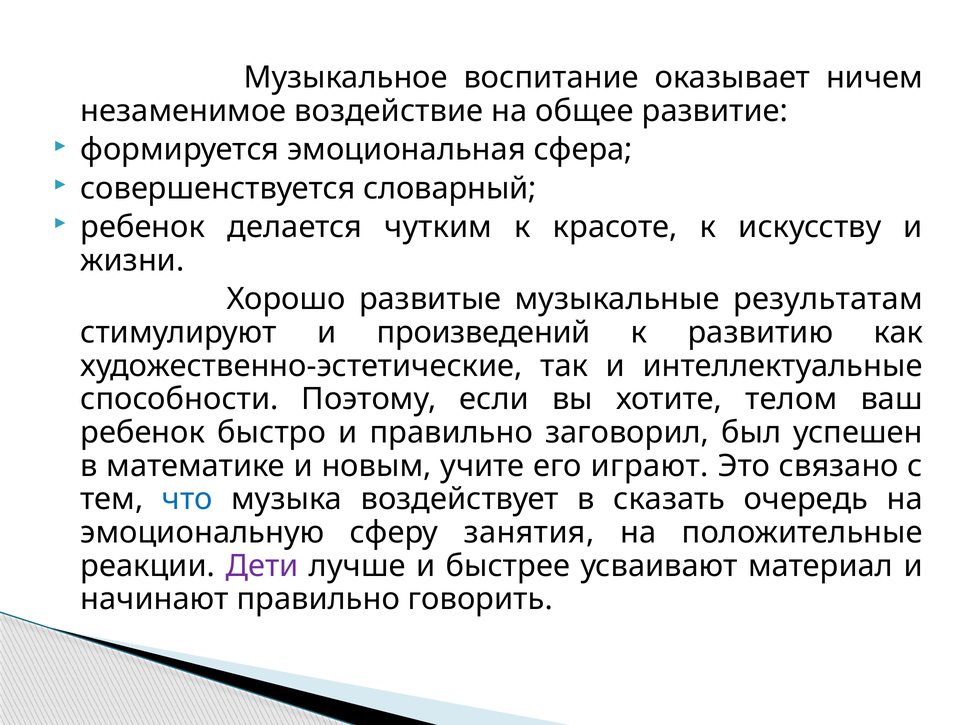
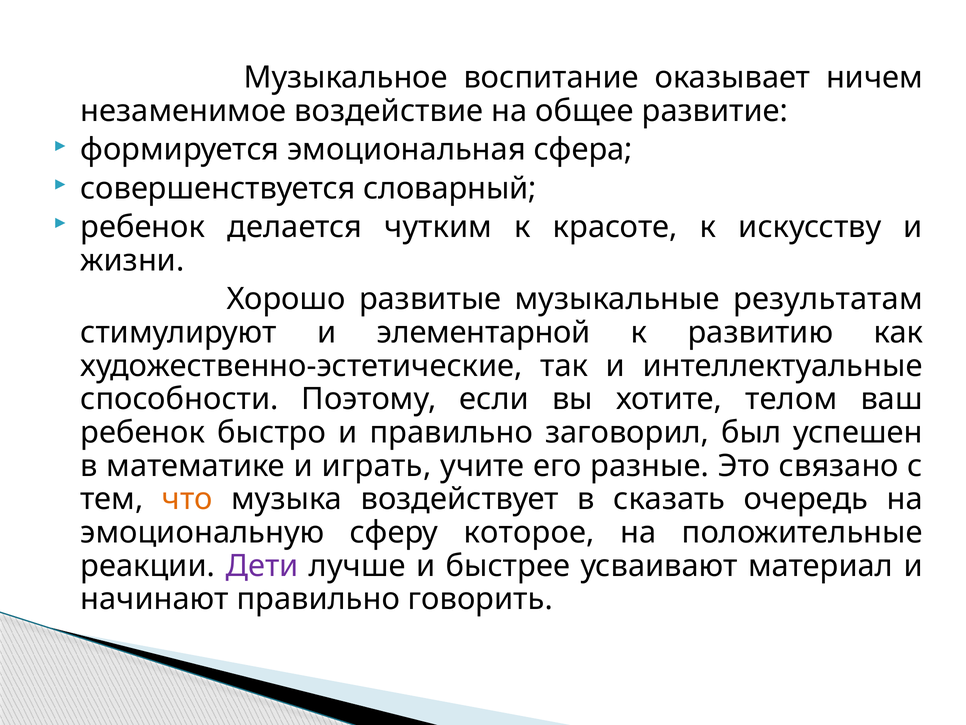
произведений: произведений -> элементарной
новым: новым -> играть
играют: играют -> разные
что colour: blue -> orange
занятия: занятия -> которое
